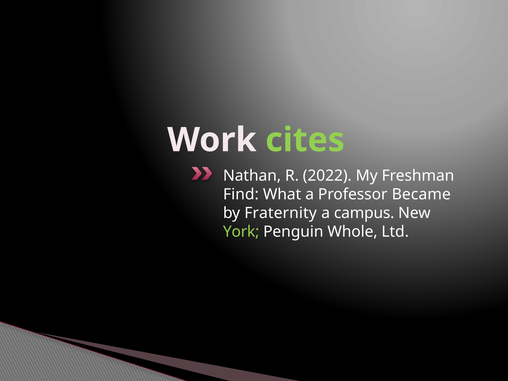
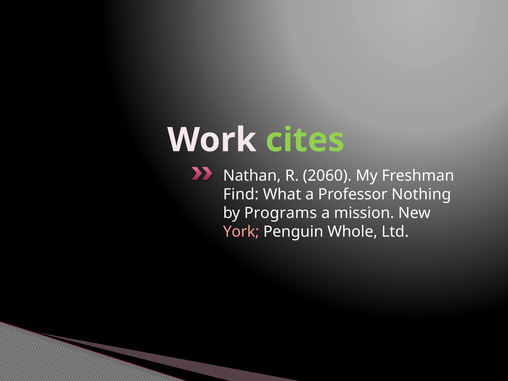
2022: 2022 -> 2060
Became: Became -> Nothing
Fraternity: Fraternity -> Programs
campus: campus -> mission
York colour: light green -> pink
